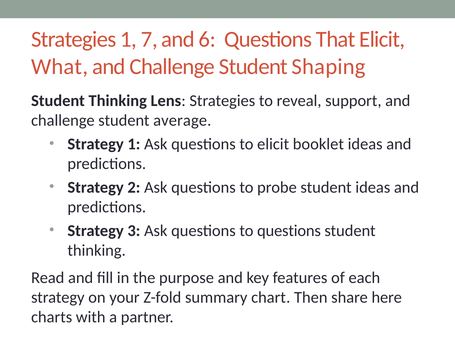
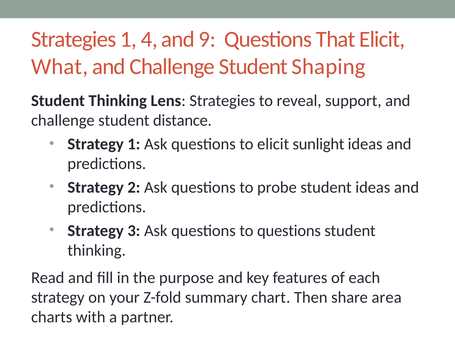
7: 7 -> 4
6: 6 -> 9
average: average -> distance
booklet: booklet -> sunlight
here: here -> area
